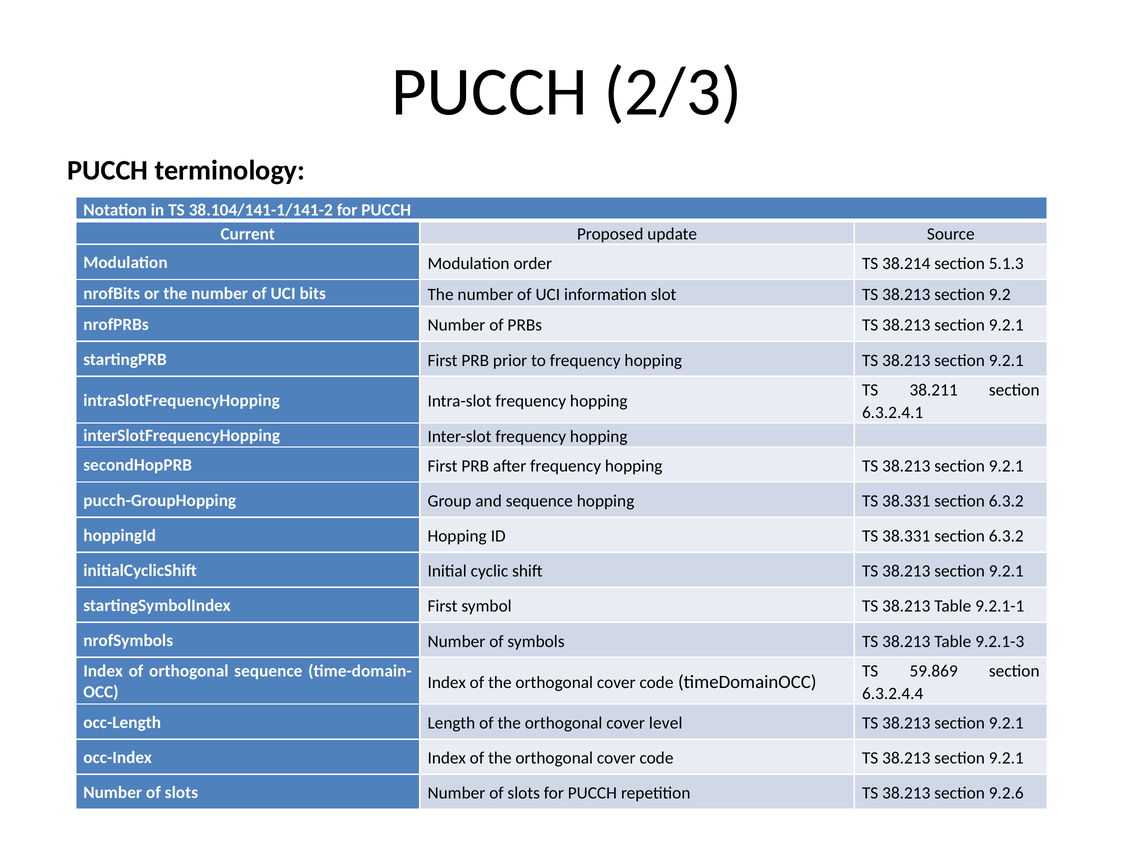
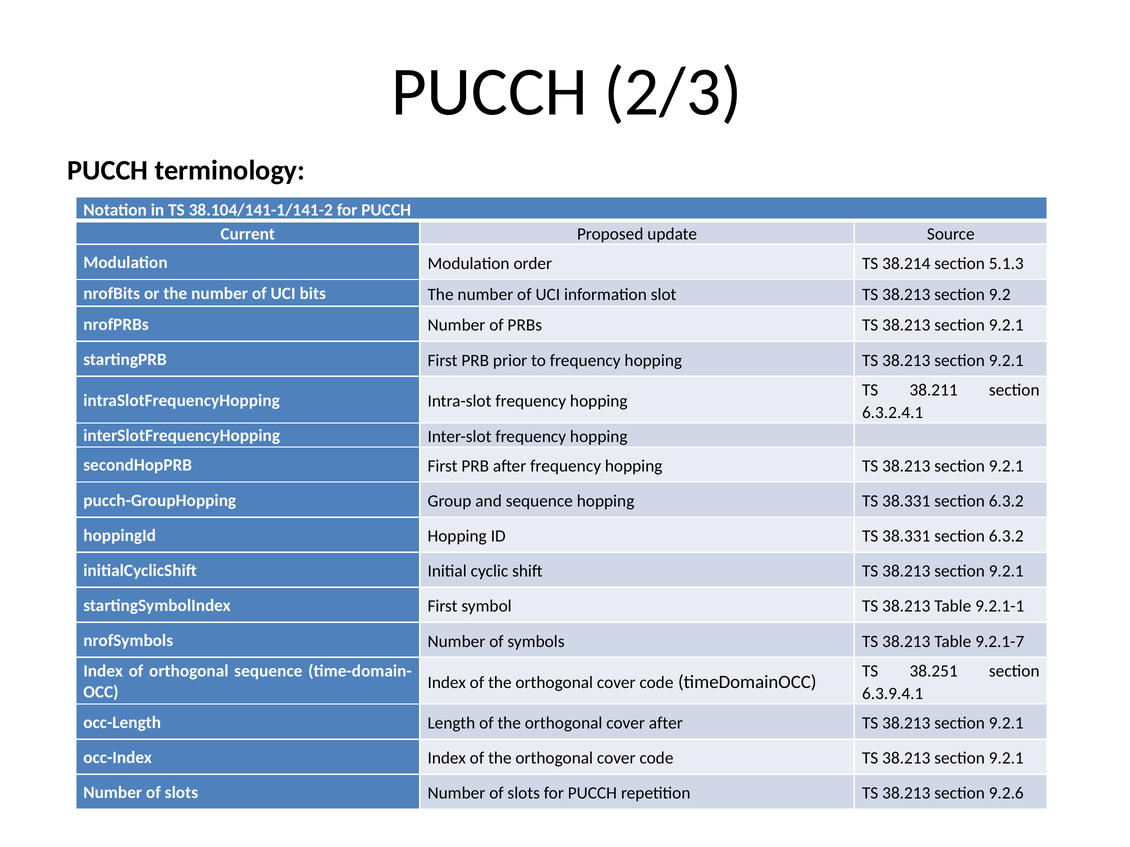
9.2.1-3: 9.2.1-3 -> 9.2.1-7
59.869: 59.869 -> 38.251
6.3.2.4.4: 6.3.2.4.4 -> 6.3.9.4.1
cover level: level -> after
